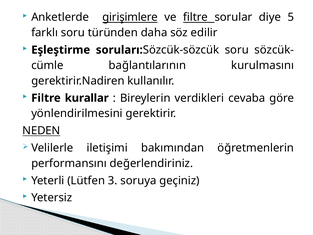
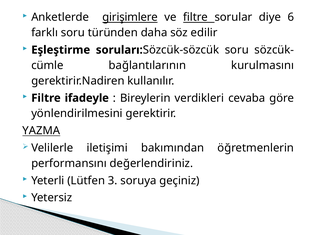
5: 5 -> 6
kurallar: kurallar -> ifadeyle
NEDEN: NEDEN -> YAZMA
